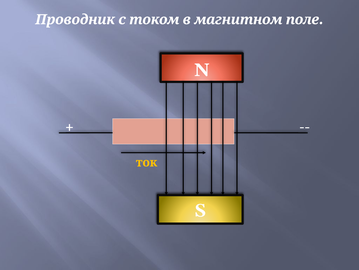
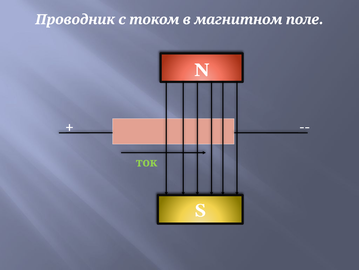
ток colour: yellow -> light green
